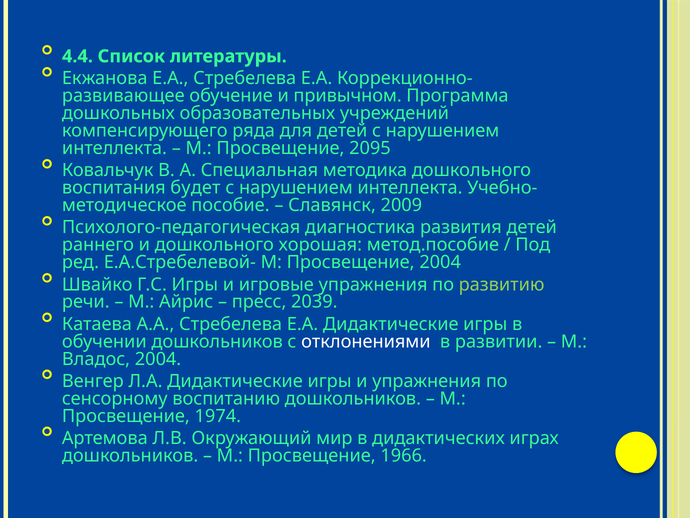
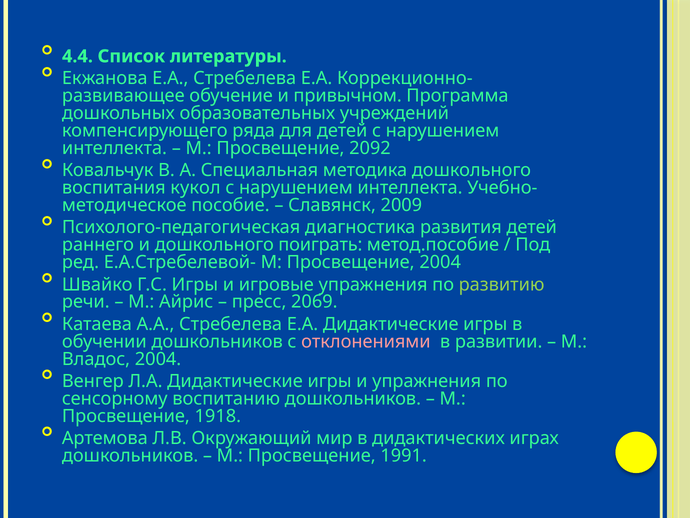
2095: 2095 -> 2092
будет: будет -> кукол
хорошая: хорошая -> поиграть
2039: 2039 -> 2069
отклонениями colour: white -> pink
1974: 1974 -> 1918
1966: 1966 -> 1991
